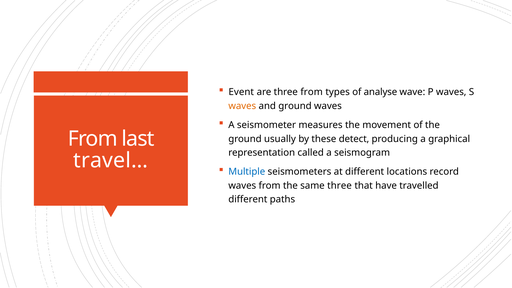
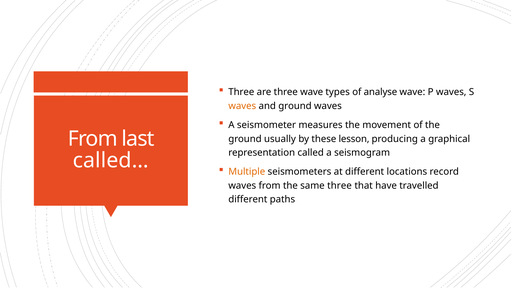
Event at (241, 92): Event -> Three
three from: from -> wave
detect: detect -> lesson
travel…: travel… -> called…
Multiple colour: blue -> orange
